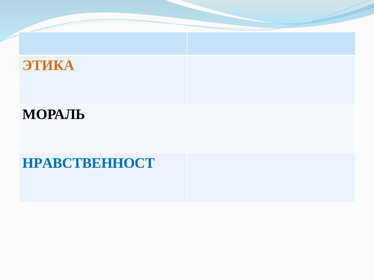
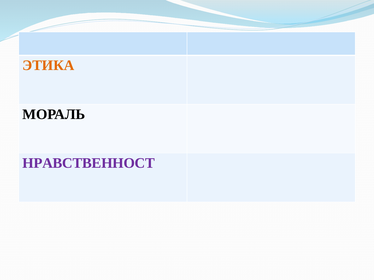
НРАВСТВЕННОСТ colour: blue -> purple
